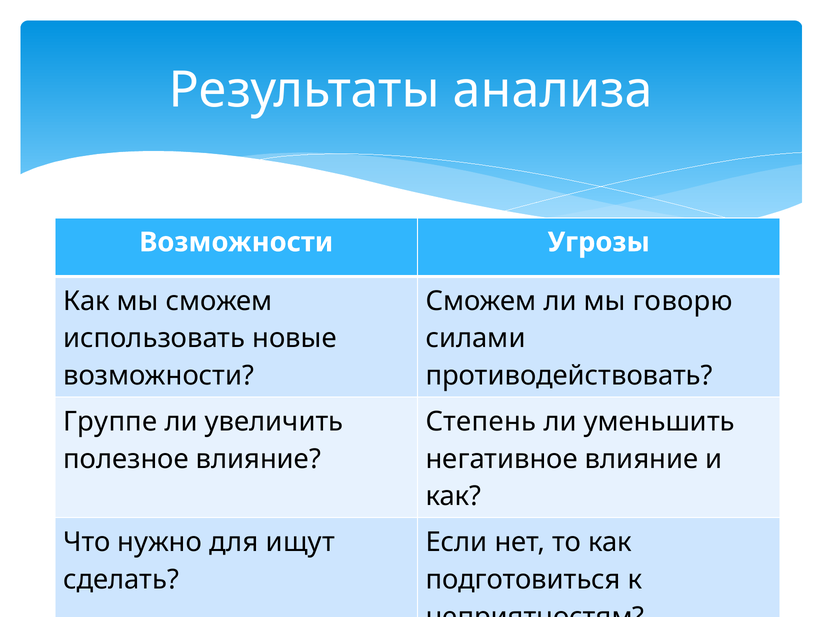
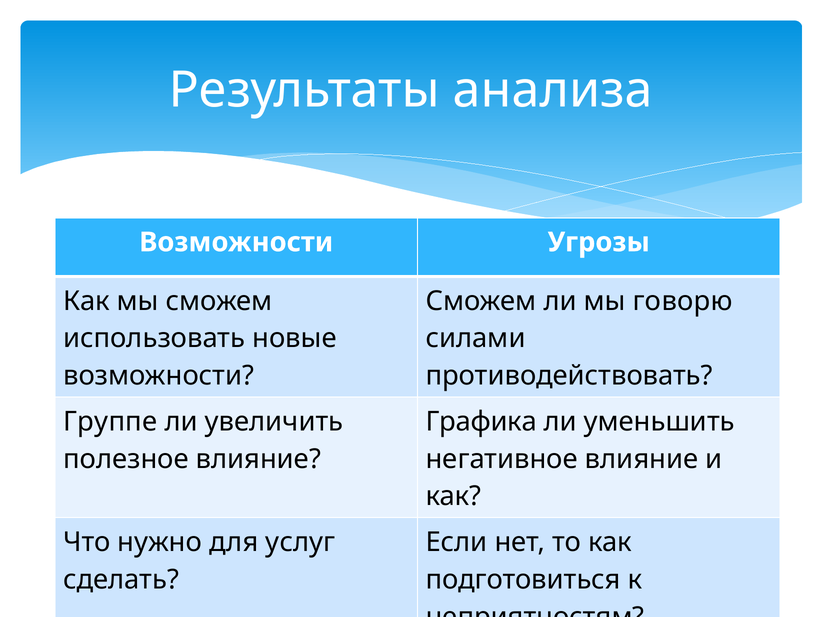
Степень: Степень -> Графика
ищут: ищут -> услуг
